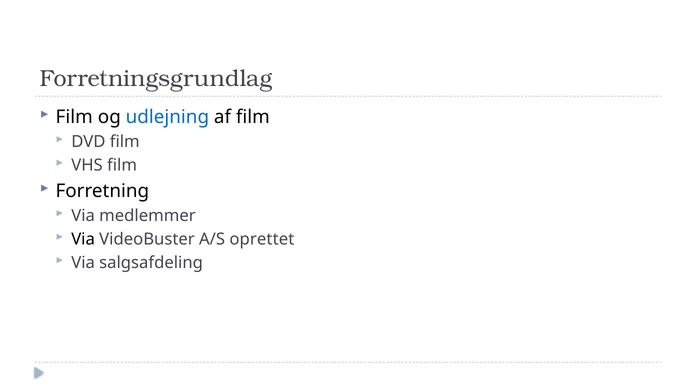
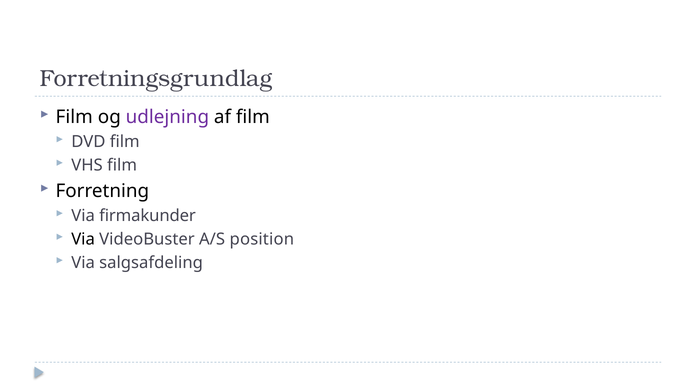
udlejning colour: blue -> purple
medlemmer: medlemmer -> firmakunder
oprettet: oprettet -> position
